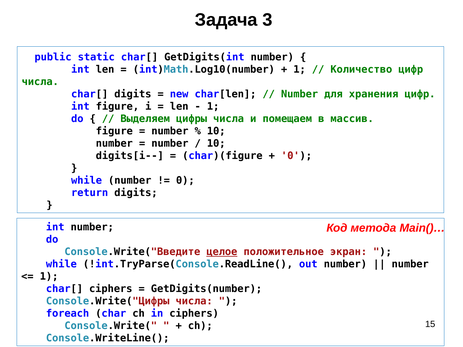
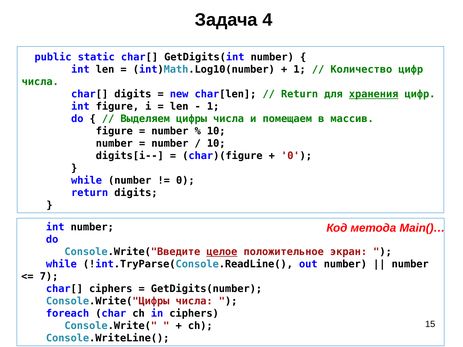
3: 3 -> 4
Number at (300, 94): Number -> Return
хранения underline: none -> present
1 at (49, 277): 1 -> 7
